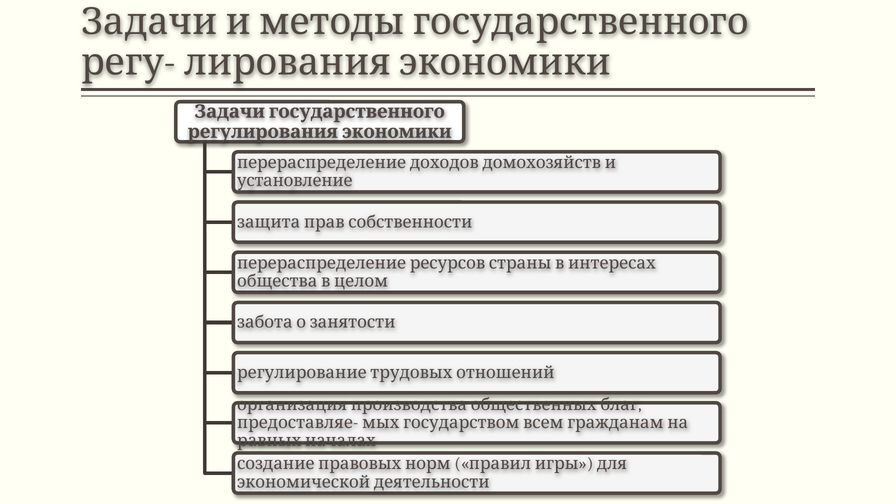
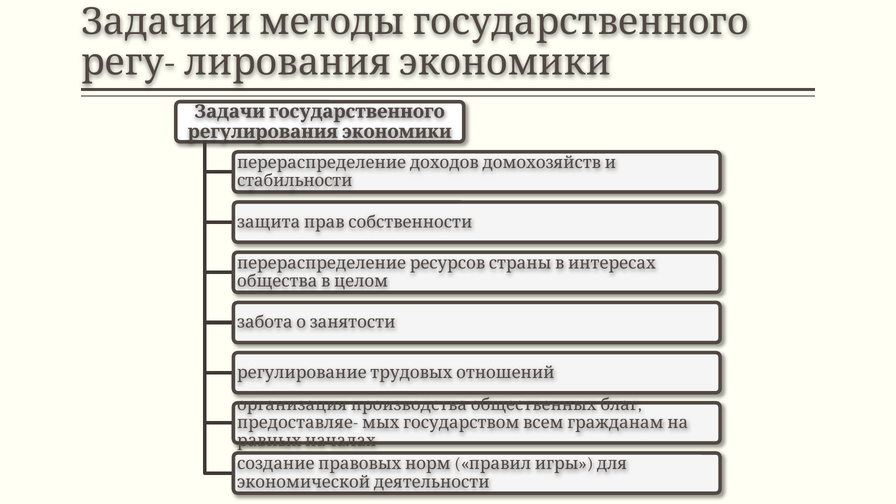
установление: установление -> стабильности
